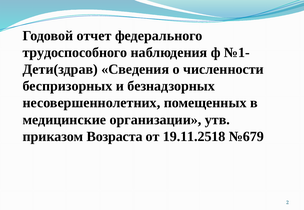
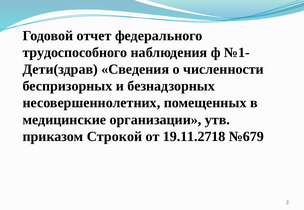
Возраста: Возраста -> Строкой
19.11.2518: 19.11.2518 -> 19.11.2718
